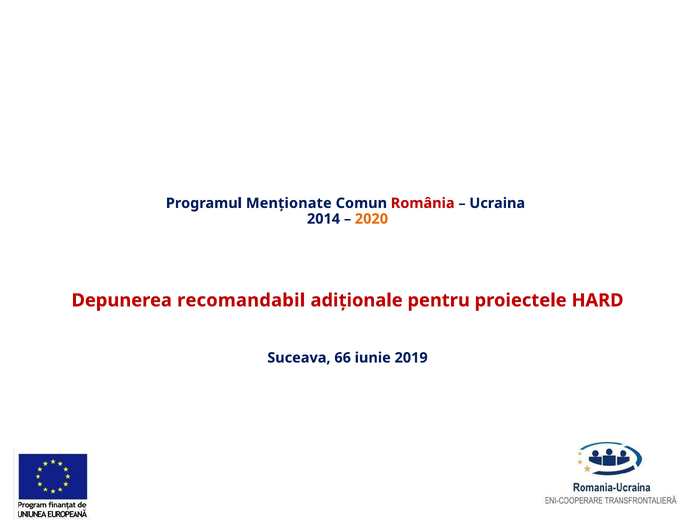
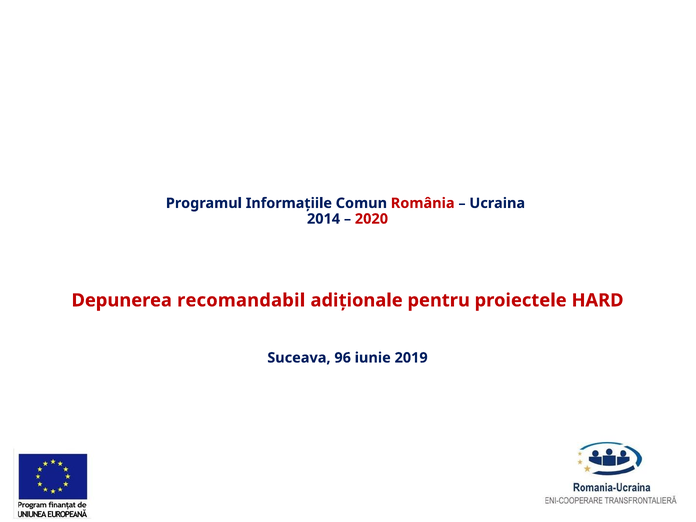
Menționate: Menționate -> Informațiile
2020 colour: orange -> red
66: 66 -> 96
